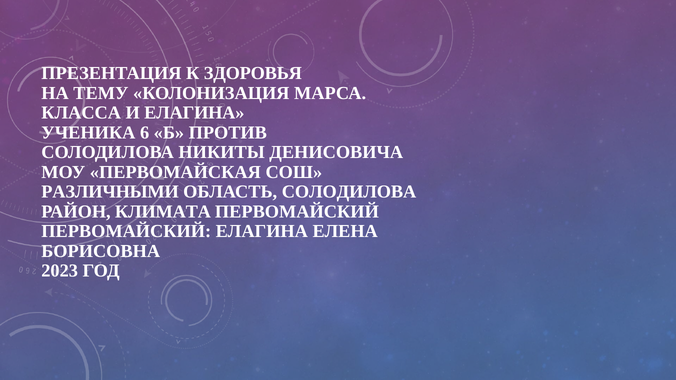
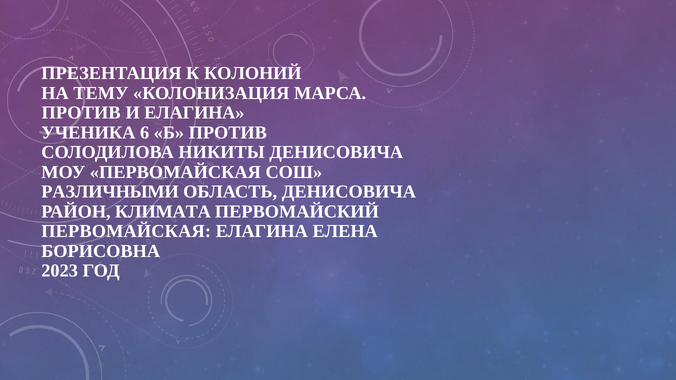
ЗДОРОВЬЯ: ЗДОРОВЬЯ -> КОЛОНИЙ
КЛАССА at (81, 113): КЛАССА -> ПРОТИВ
ОБЛАСТЬ СОЛОДИЛОВА: СОЛОДИЛОВА -> ДЕНИСОВИЧА
ПЕРВОМАЙСКИЙ at (126, 231): ПЕРВОМАЙСКИЙ -> ПЕРВОМАЙСКАЯ
